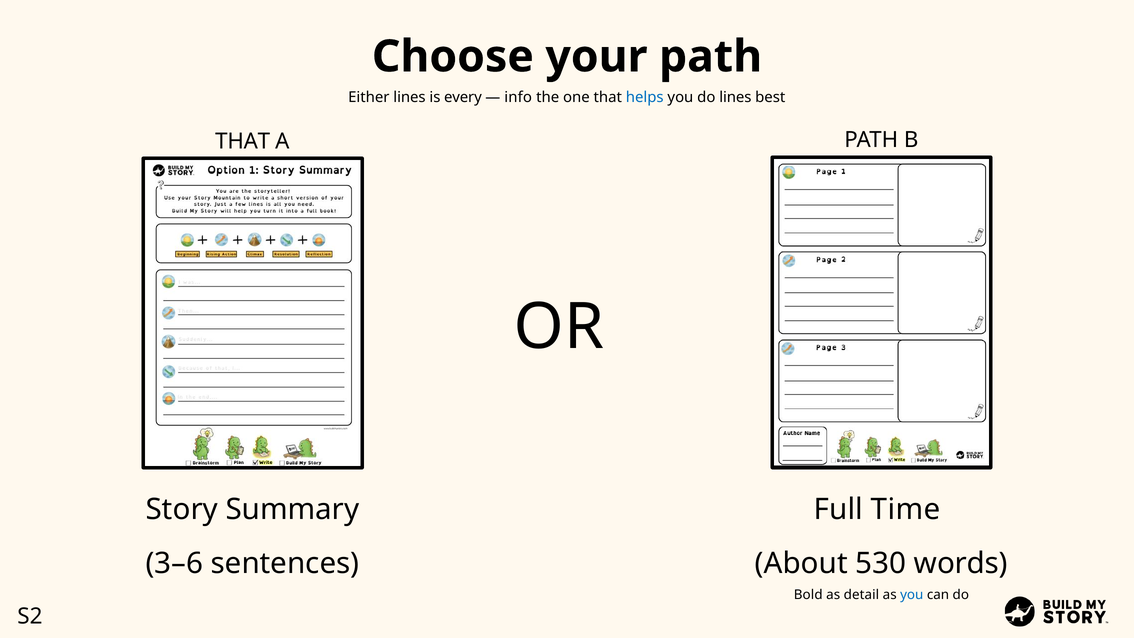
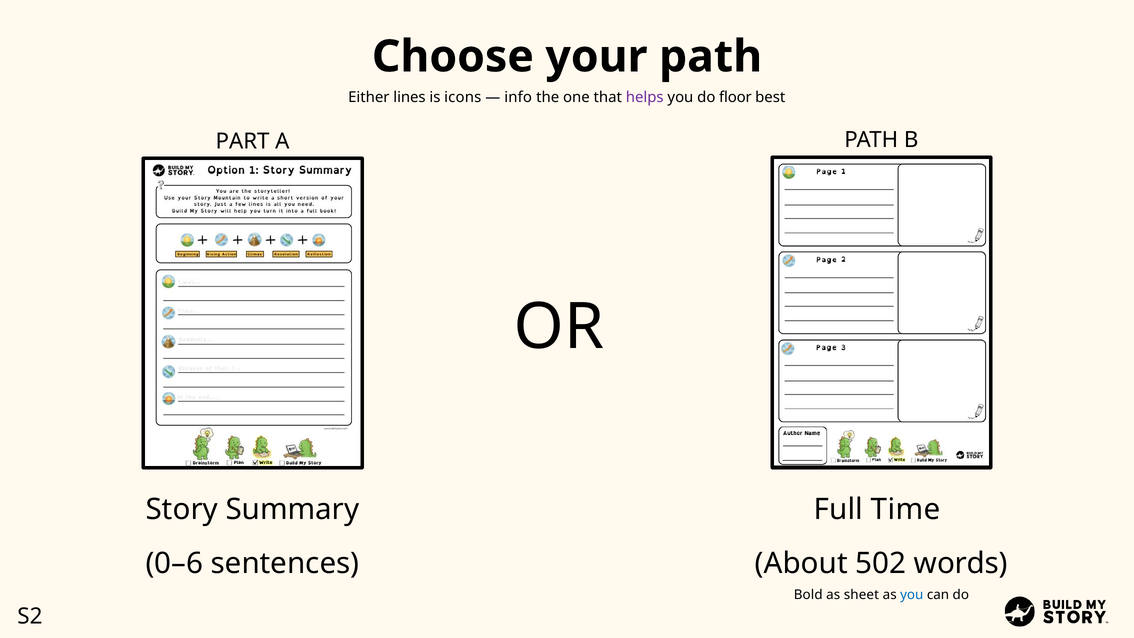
every: every -> icons
helps colour: blue -> purple
do lines: lines -> floor
THAT at (243, 141): THAT -> PART
3–6: 3–6 -> 0–6
530: 530 -> 502
detail: detail -> sheet
